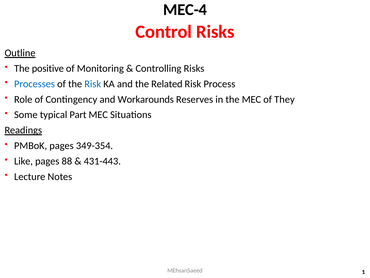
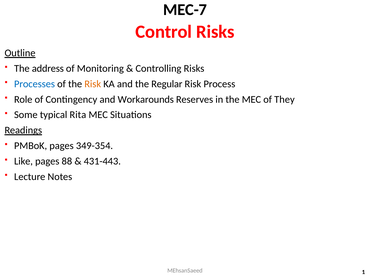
MEC-4: MEC-4 -> MEC-7
positive: positive -> address
Risk at (93, 84) colour: blue -> orange
Related: Related -> Regular
Part: Part -> Rita
